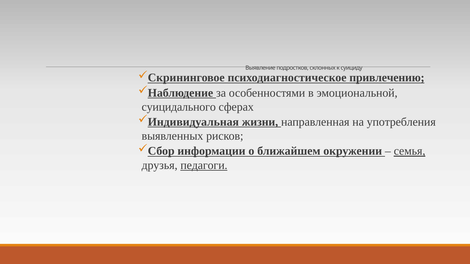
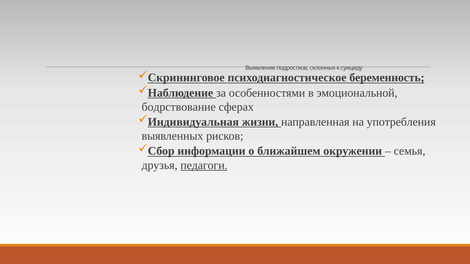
привлечению: привлечению -> беременность
суицидального: суицидального -> бодрствование
семья underline: present -> none
